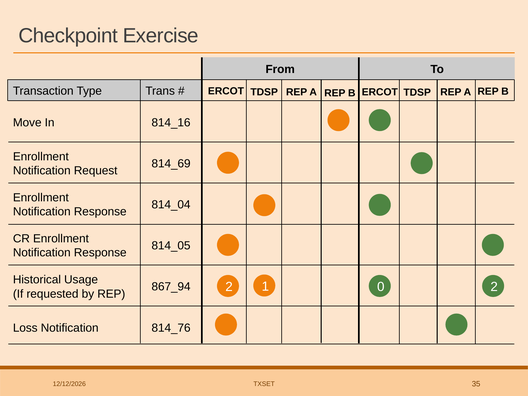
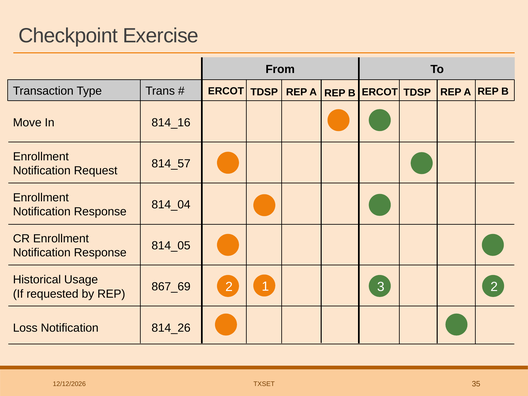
814_69: 814_69 -> 814_57
867_94: 867_94 -> 867_69
0: 0 -> 3
814_76: 814_76 -> 814_26
